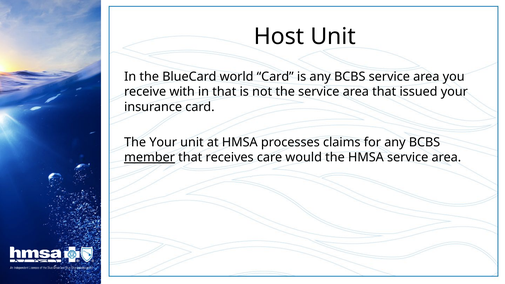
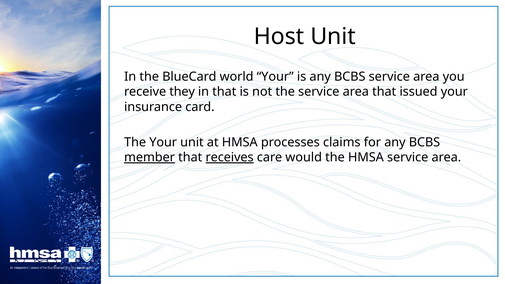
world Card: Card -> Your
with: with -> they
receives underline: none -> present
